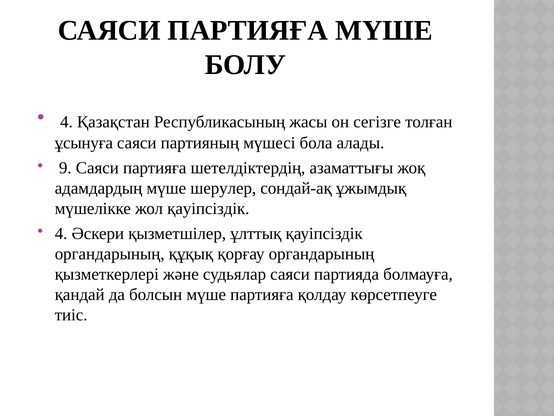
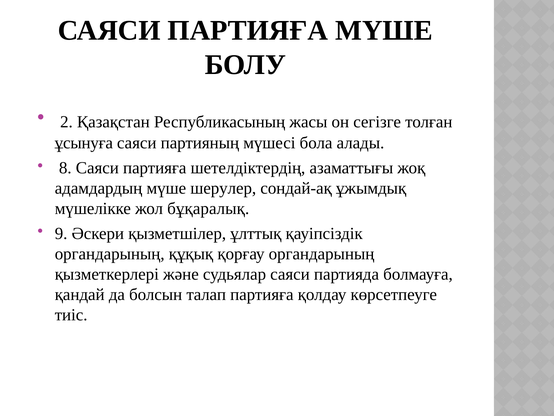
4 at (66, 122): 4 -> 2
9: 9 -> 8
жол қауiпсiздiк: қауiпсiздiк -> бұқаралық
4 at (61, 233): 4 -> 9
болсын мүше: мүше -> талап
